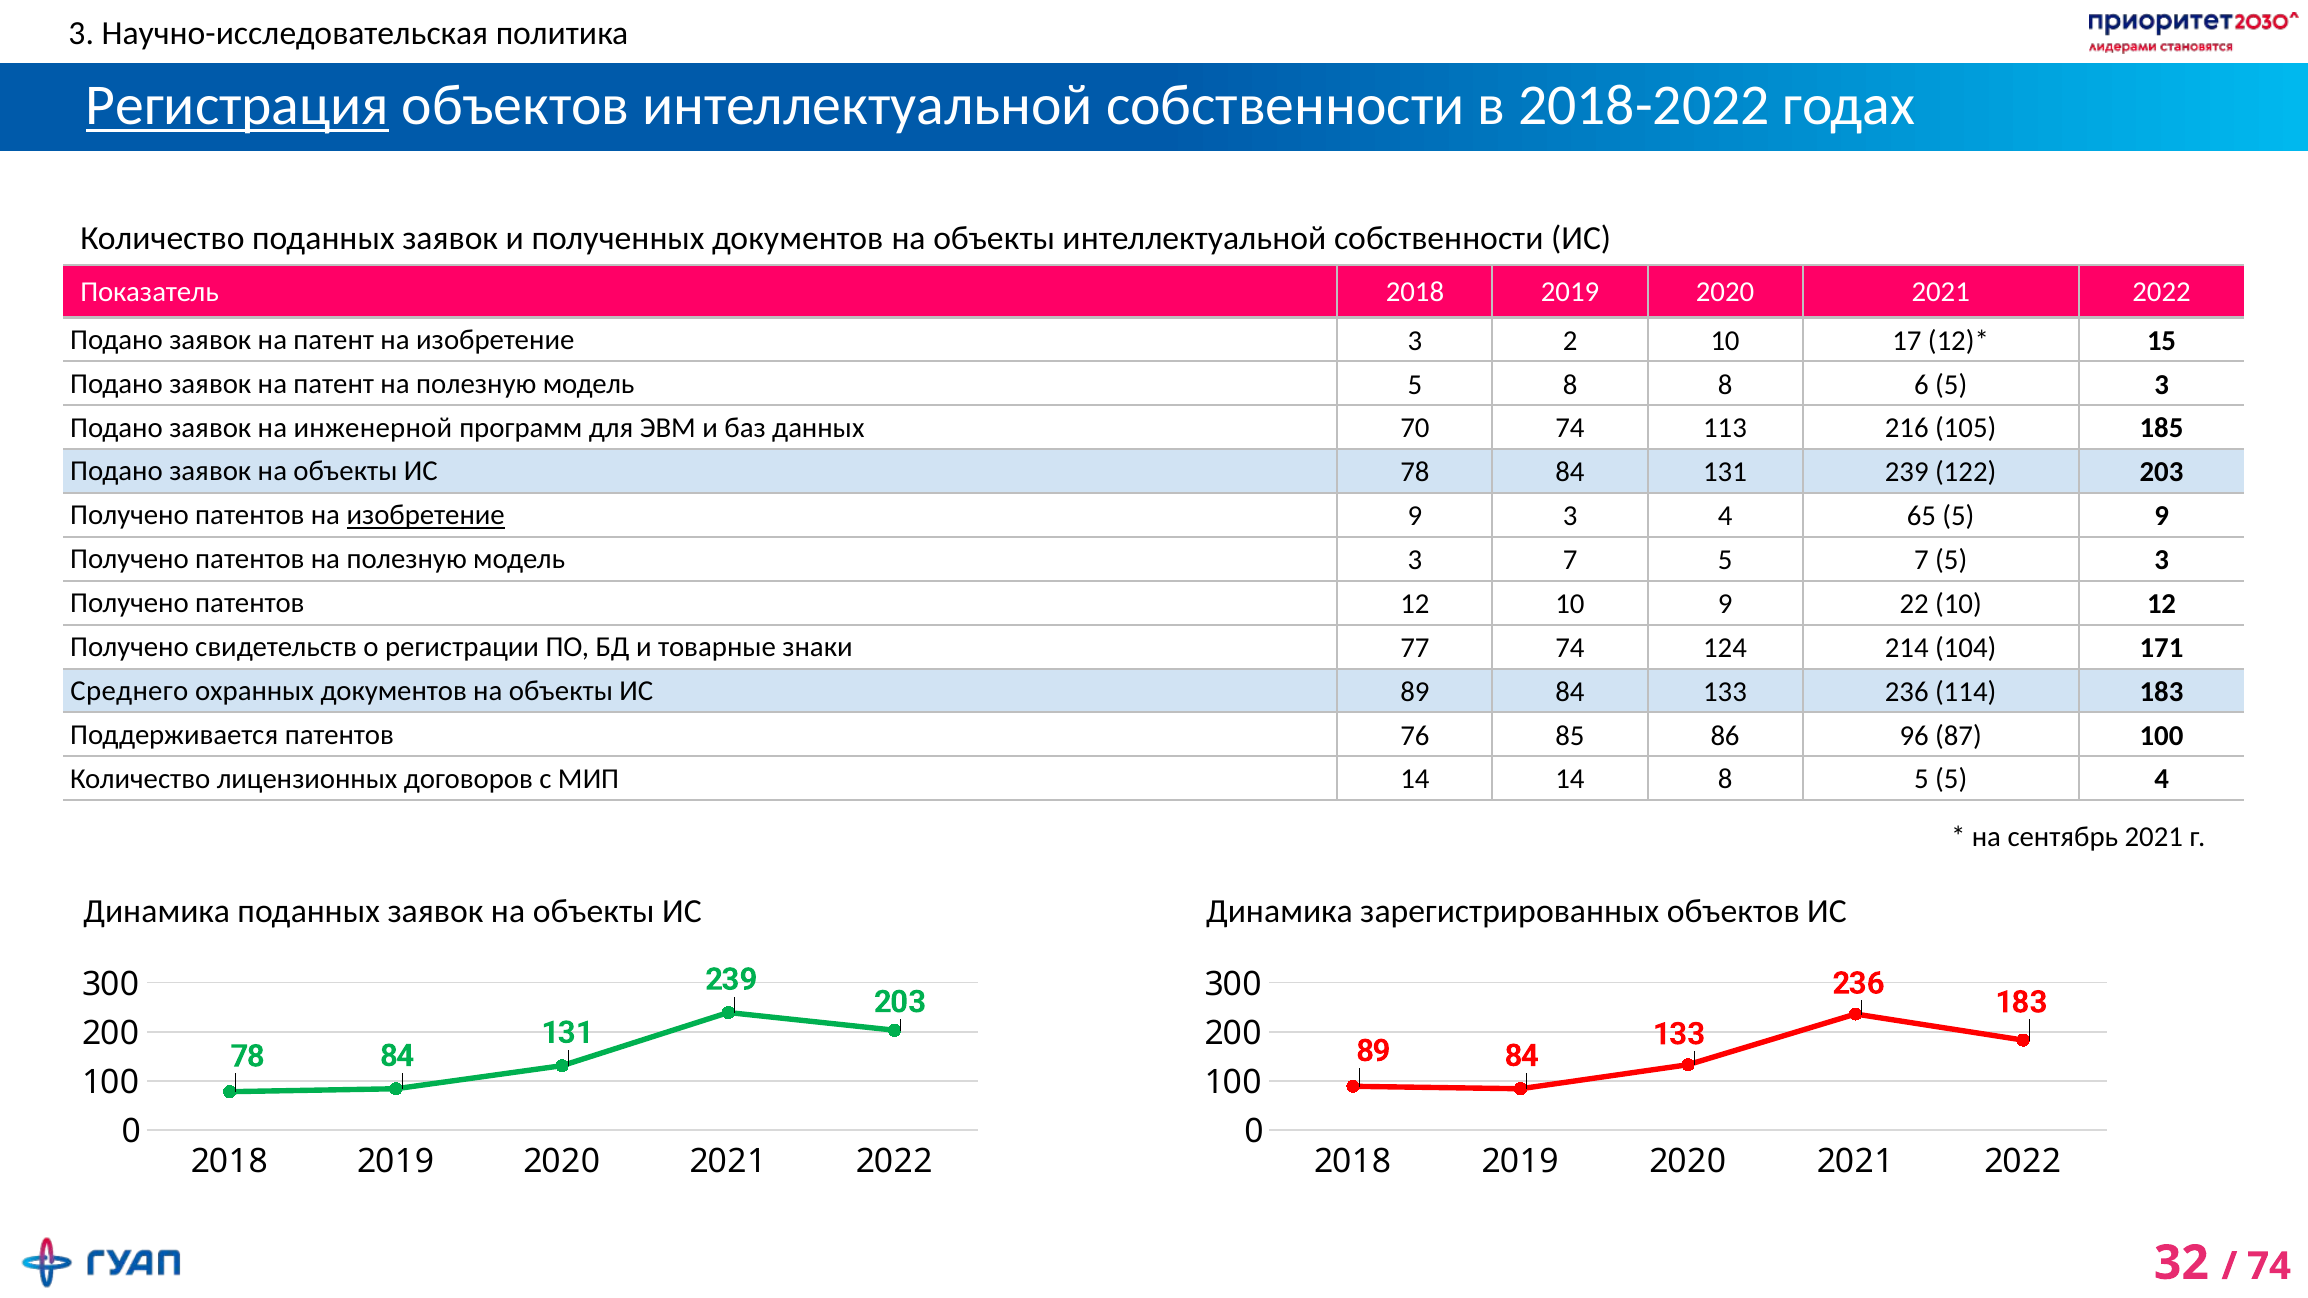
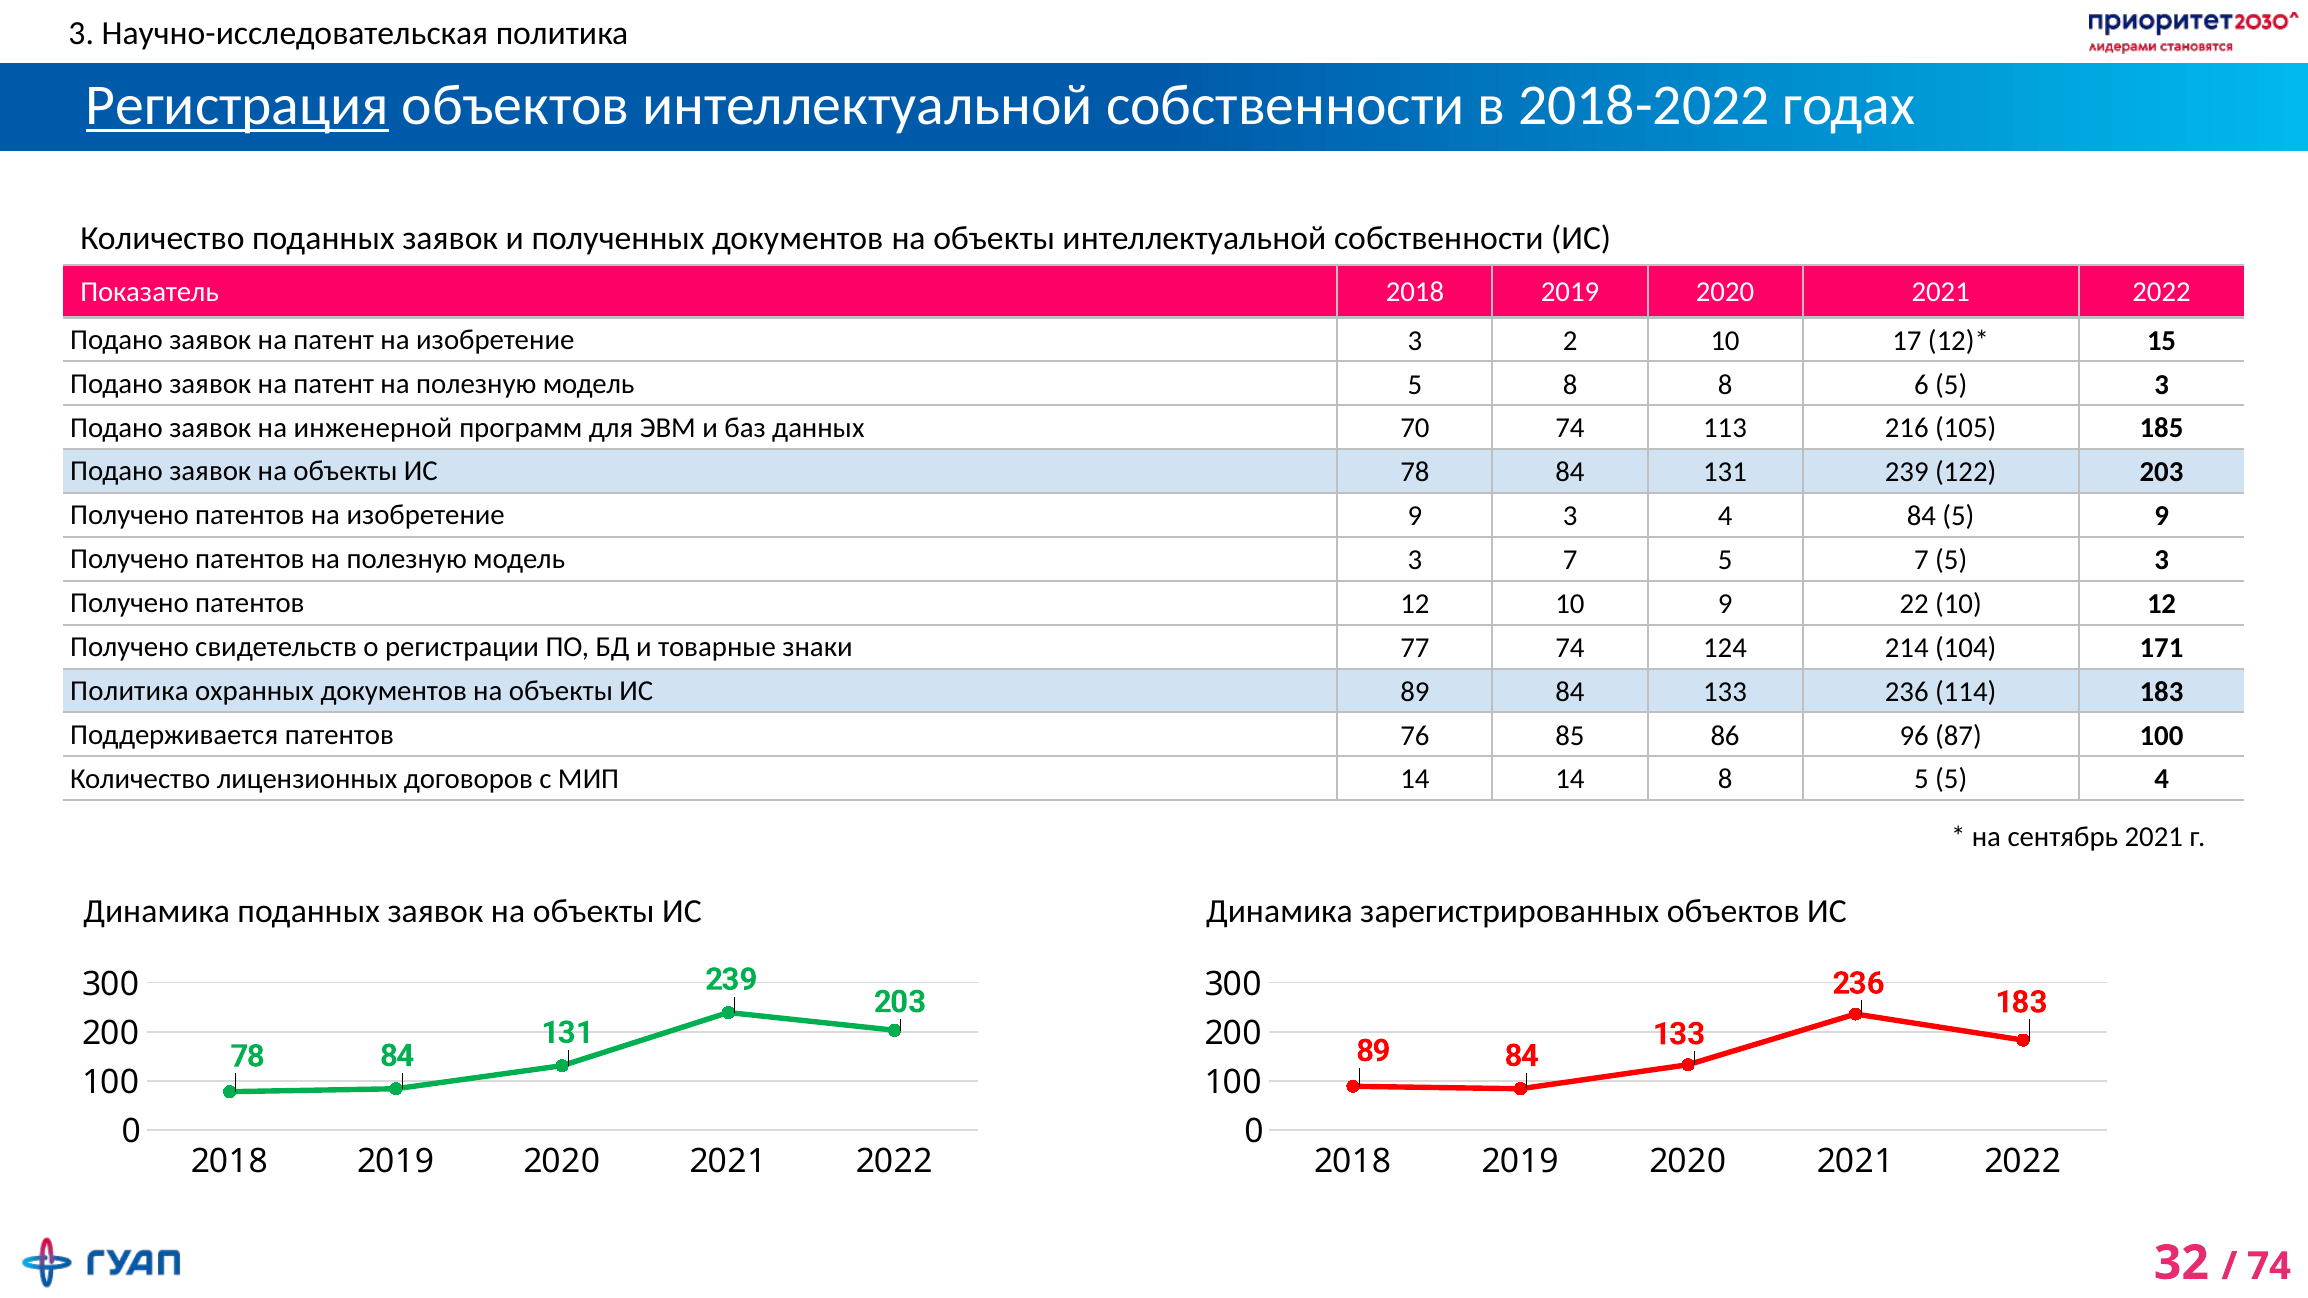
изобретение at (426, 515) underline: present -> none
4 65: 65 -> 84
Среднего at (129, 691): Среднего -> Политика
